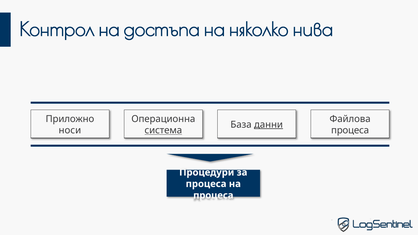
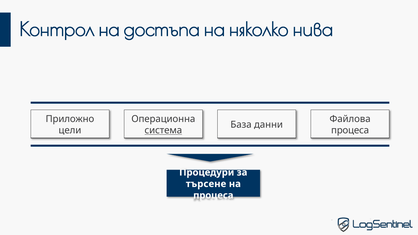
данни underline: present -> none
носи: носи -> цели
процеса at (206, 184): процеса -> търсене
